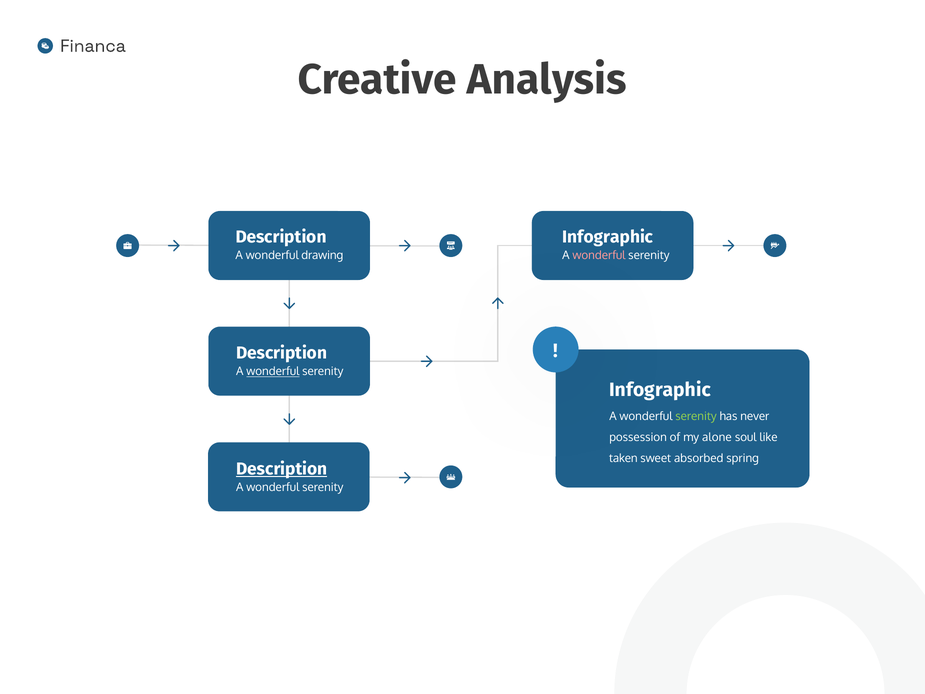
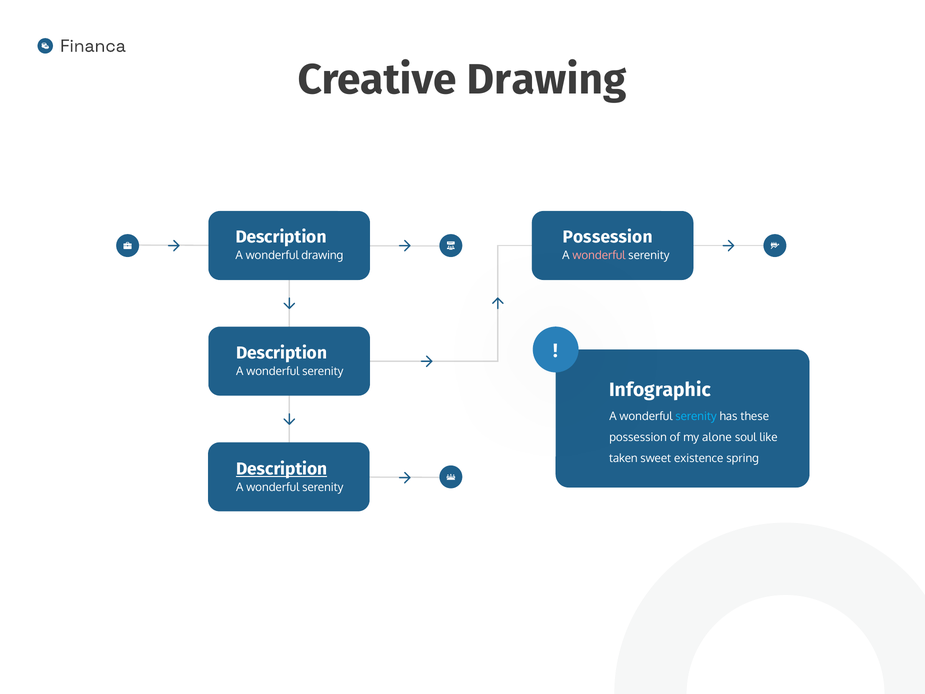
Creative Analysis: Analysis -> Drawing
Infographic at (608, 237): Infographic -> Possession
wonderful at (273, 372) underline: present -> none
serenity at (696, 417) colour: light green -> light blue
never: never -> these
absorbed: absorbed -> existence
